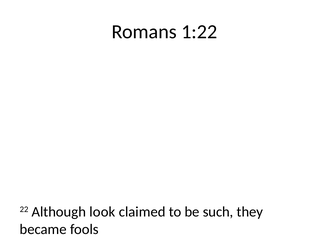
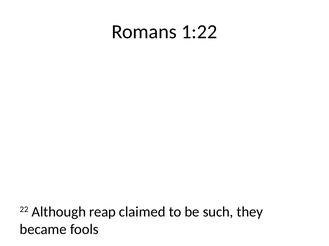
look: look -> reap
